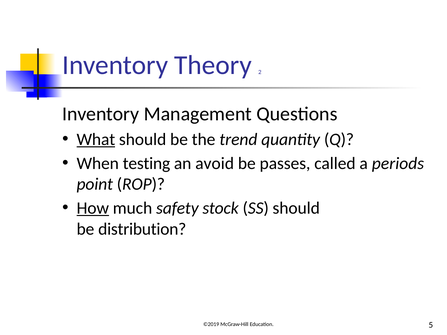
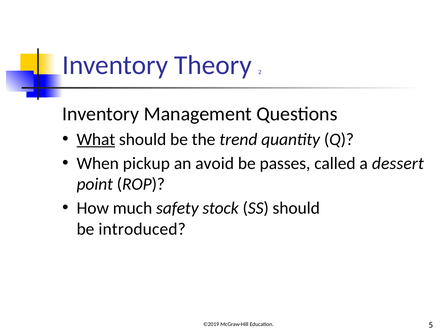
testing: testing -> pickup
periods: periods -> dessert
How underline: present -> none
distribution: distribution -> introduced
